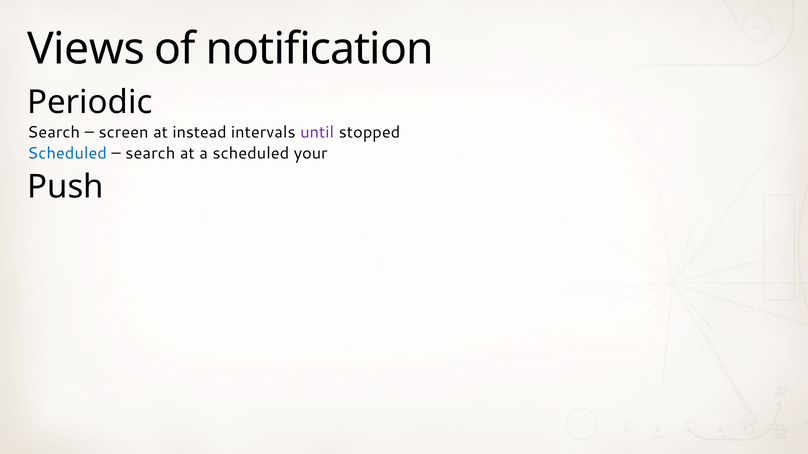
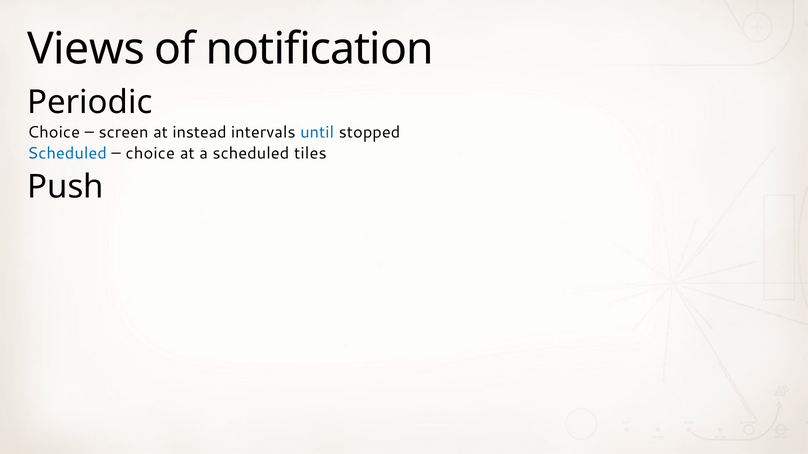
Search at (54, 132): Search -> Choice
until colour: purple -> blue
search at (150, 154): search -> choice
your: your -> tiles
